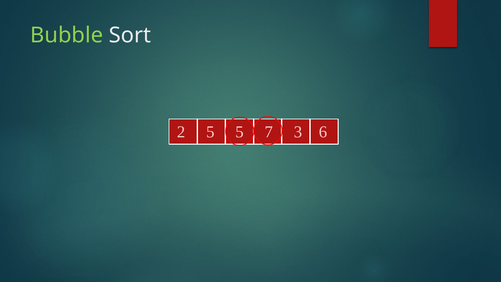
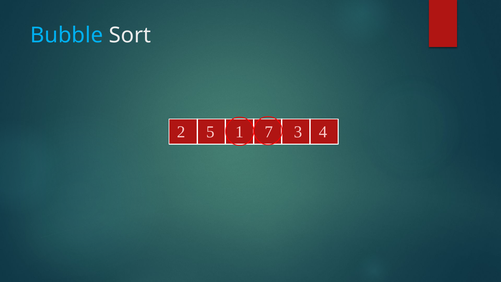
Bubble colour: light green -> light blue
5 5: 5 -> 1
6: 6 -> 4
